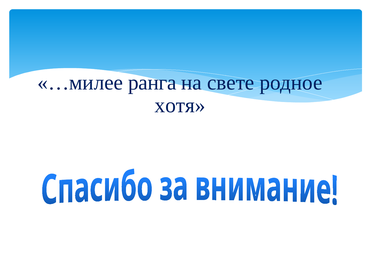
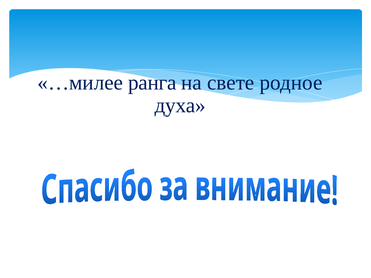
хотя: хотя -> духа
